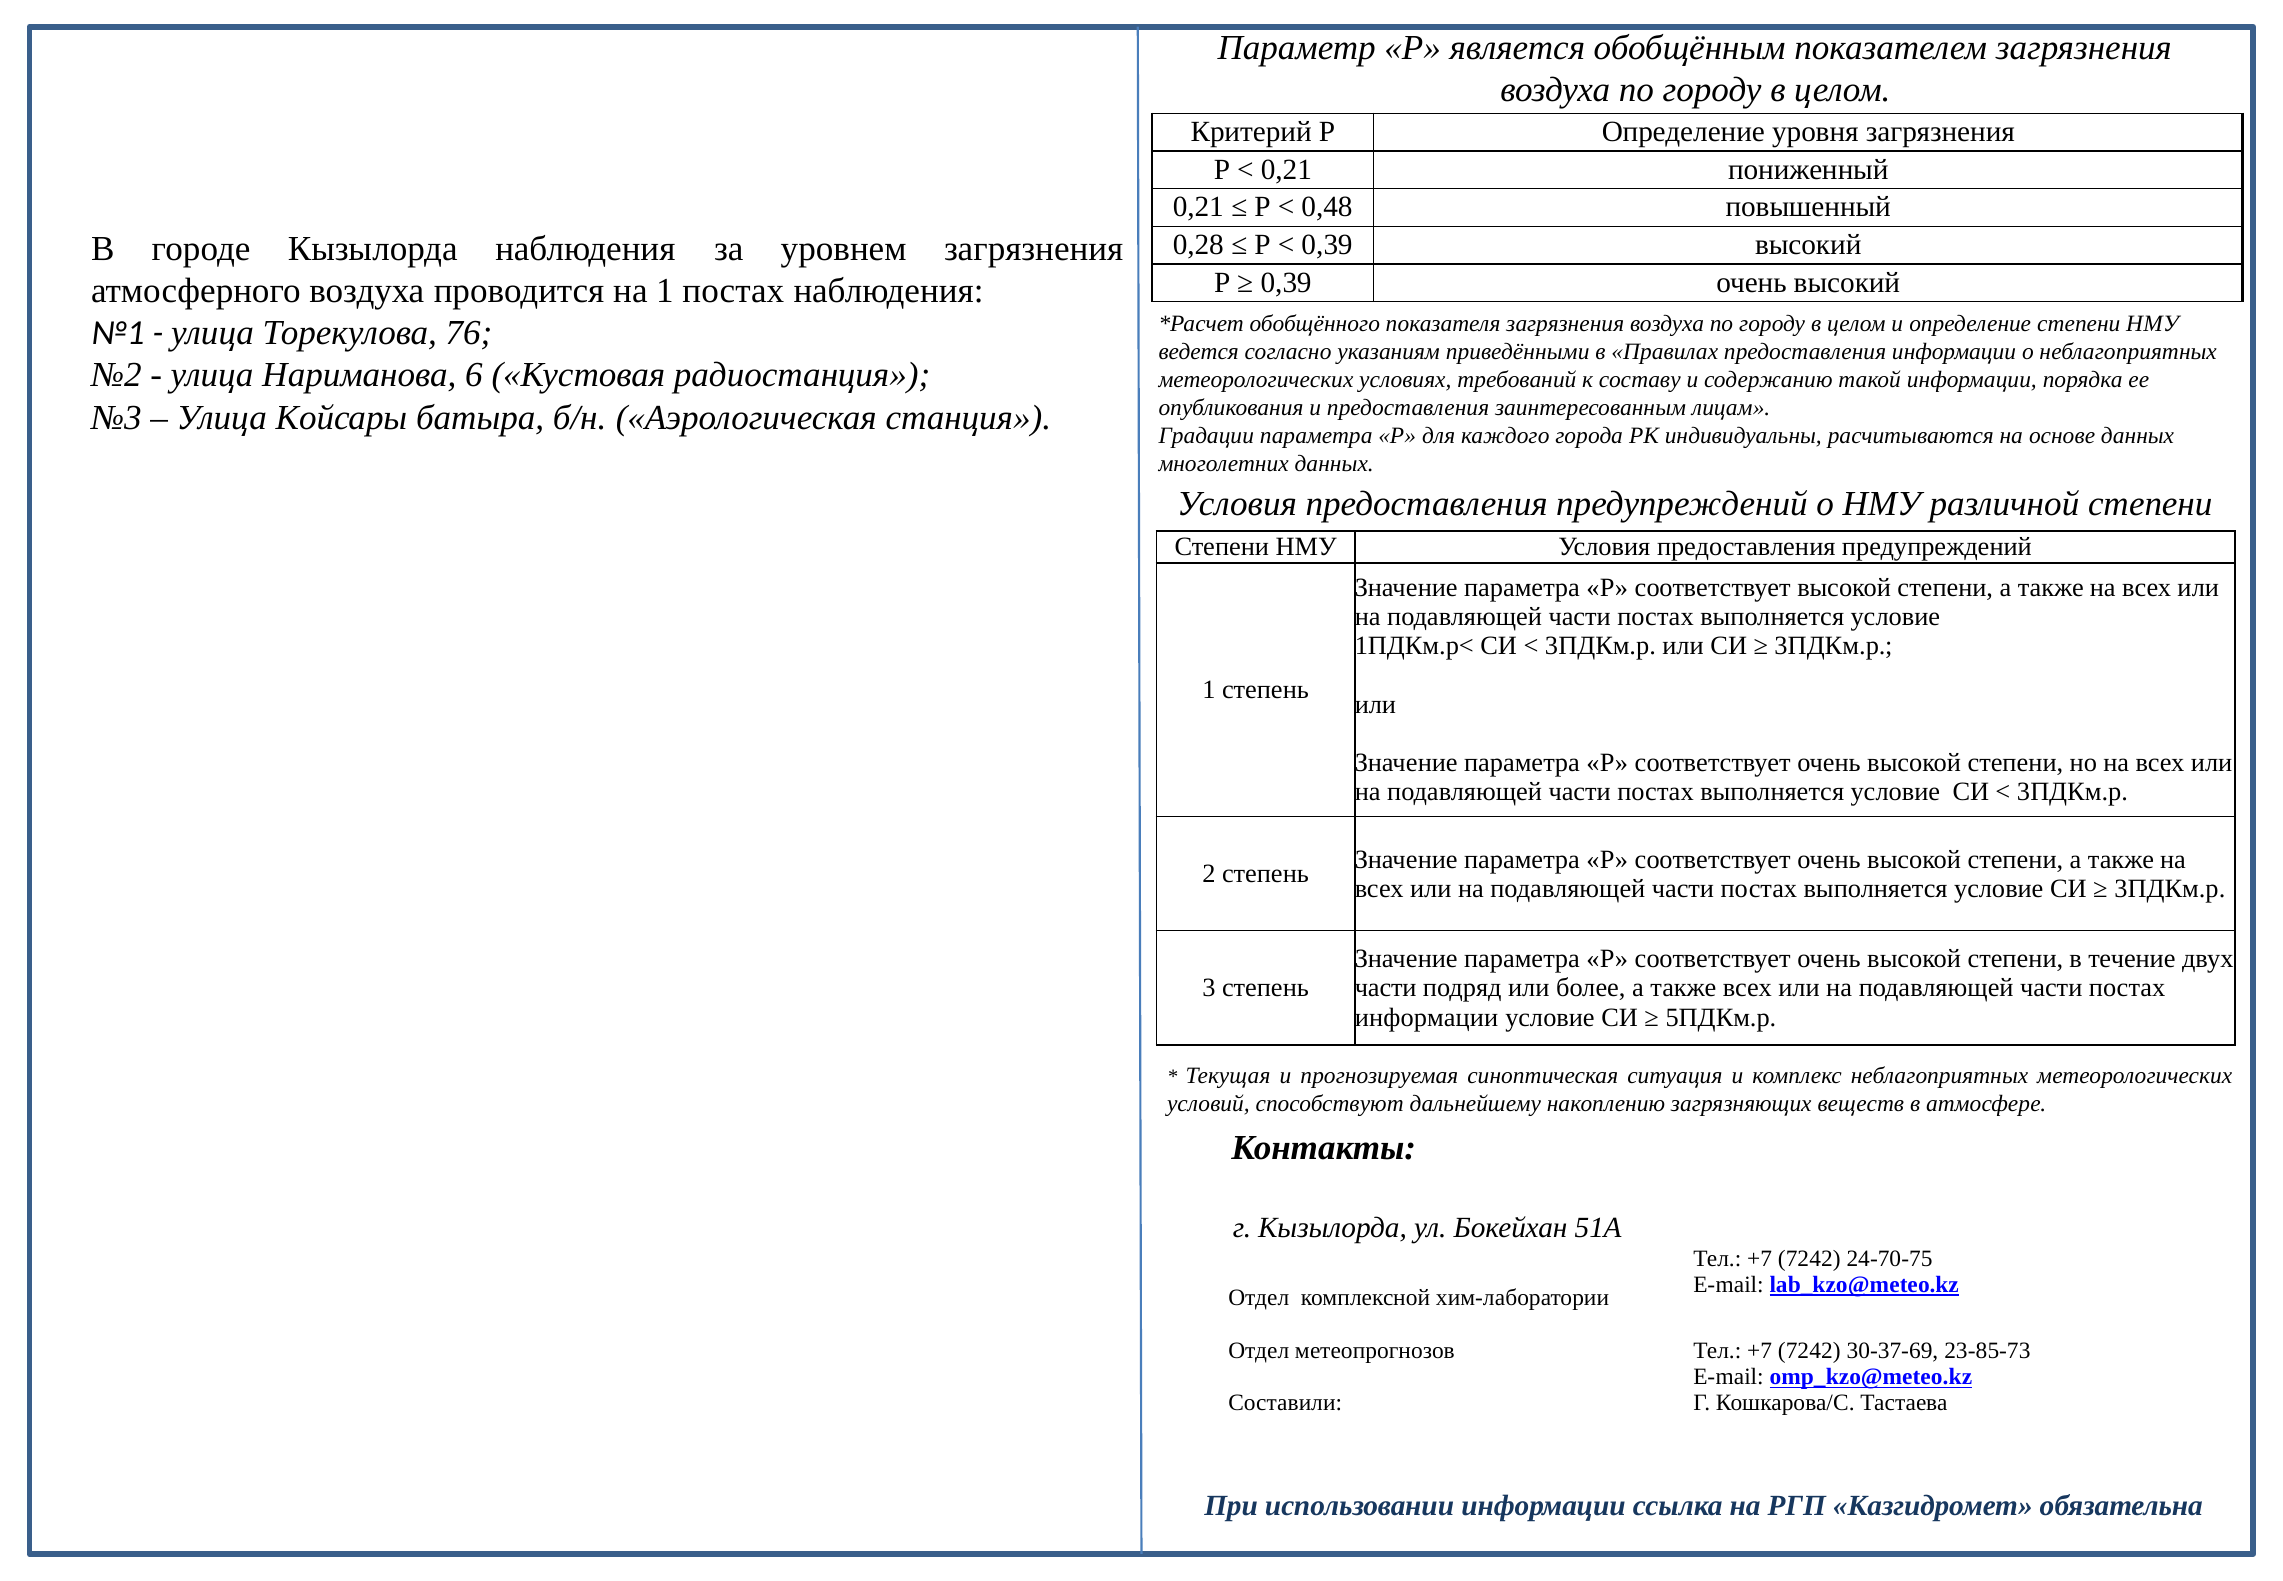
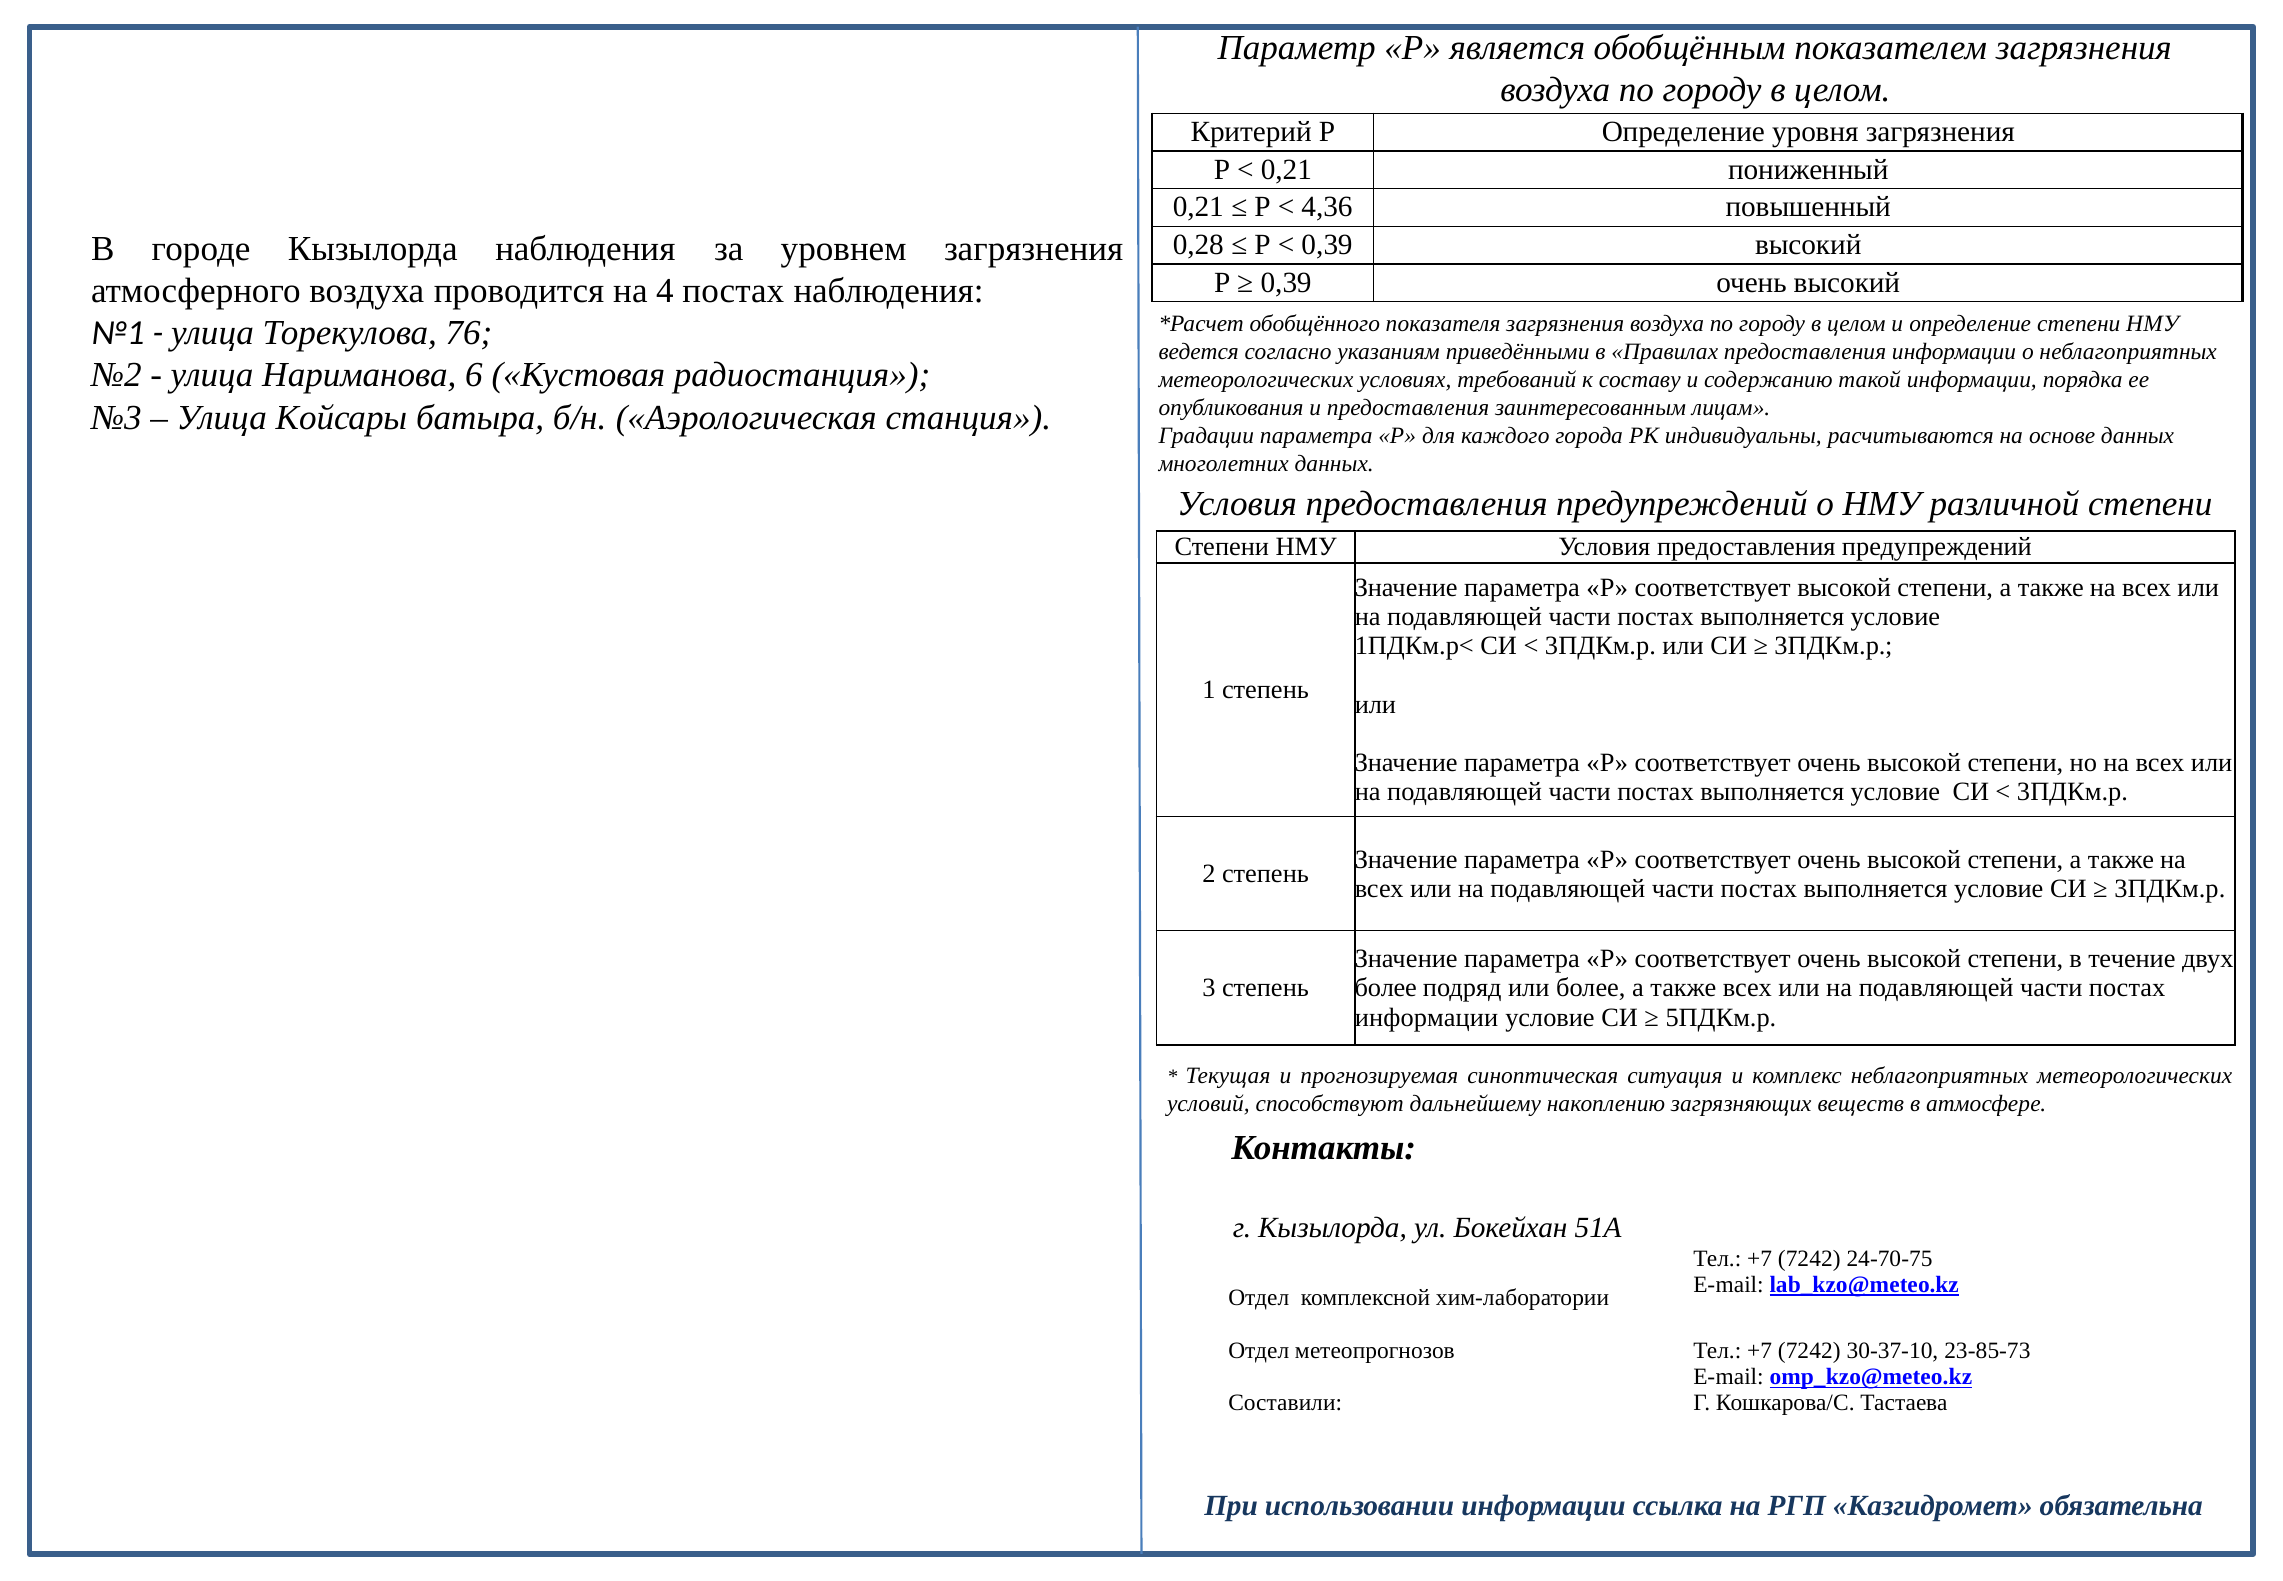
0,48: 0,48 -> 4,36
на 1: 1 -> 4
части at (1386, 988): части -> более
30-37-69: 30-37-69 -> 30-37-10
